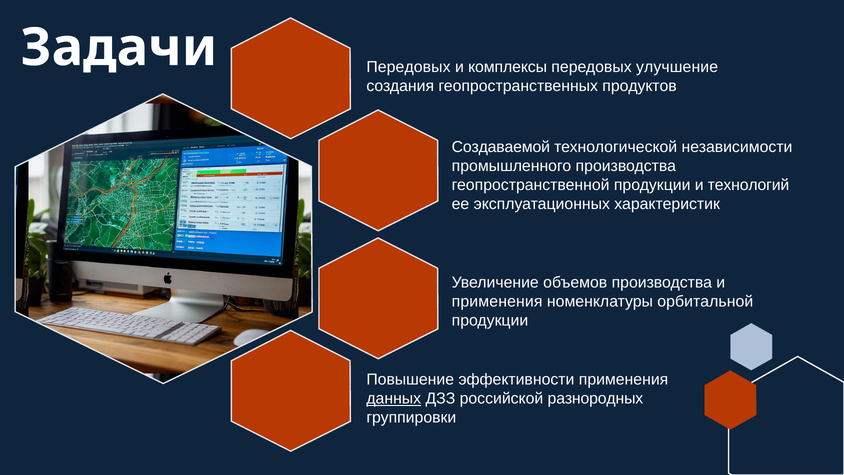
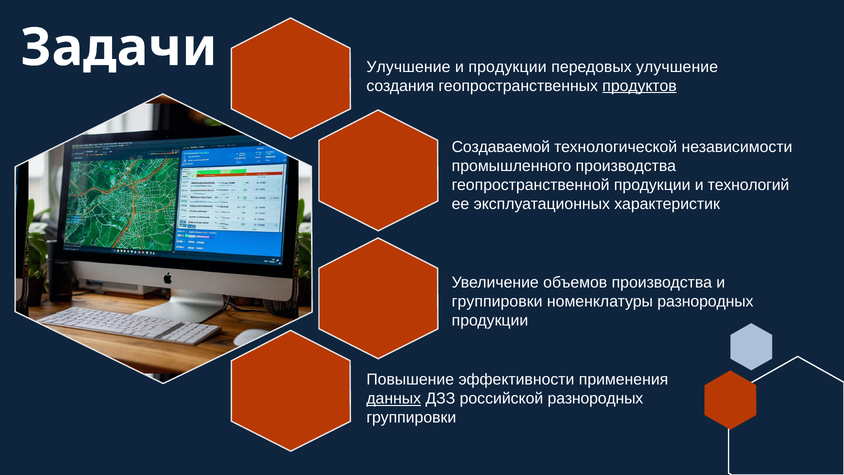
Задачи Передовых: Передовых -> Улучшение
и комплексы: комплексы -> продукции
продуктов underline: none -> present
применения at (497, 302): применения -> группировки
номенклатуры орбитальной: орбитальной -> разнородных
